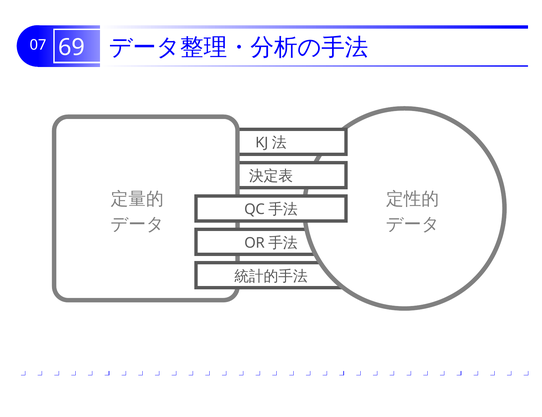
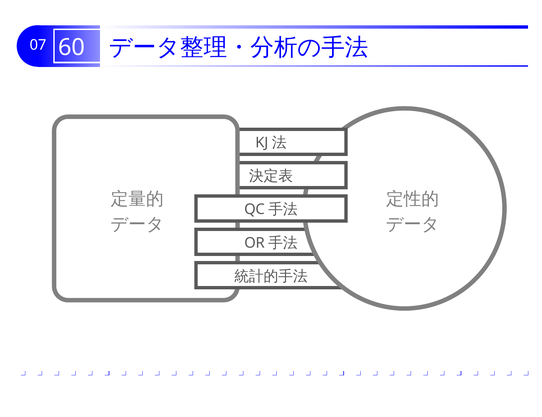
69: 69 -> 60
